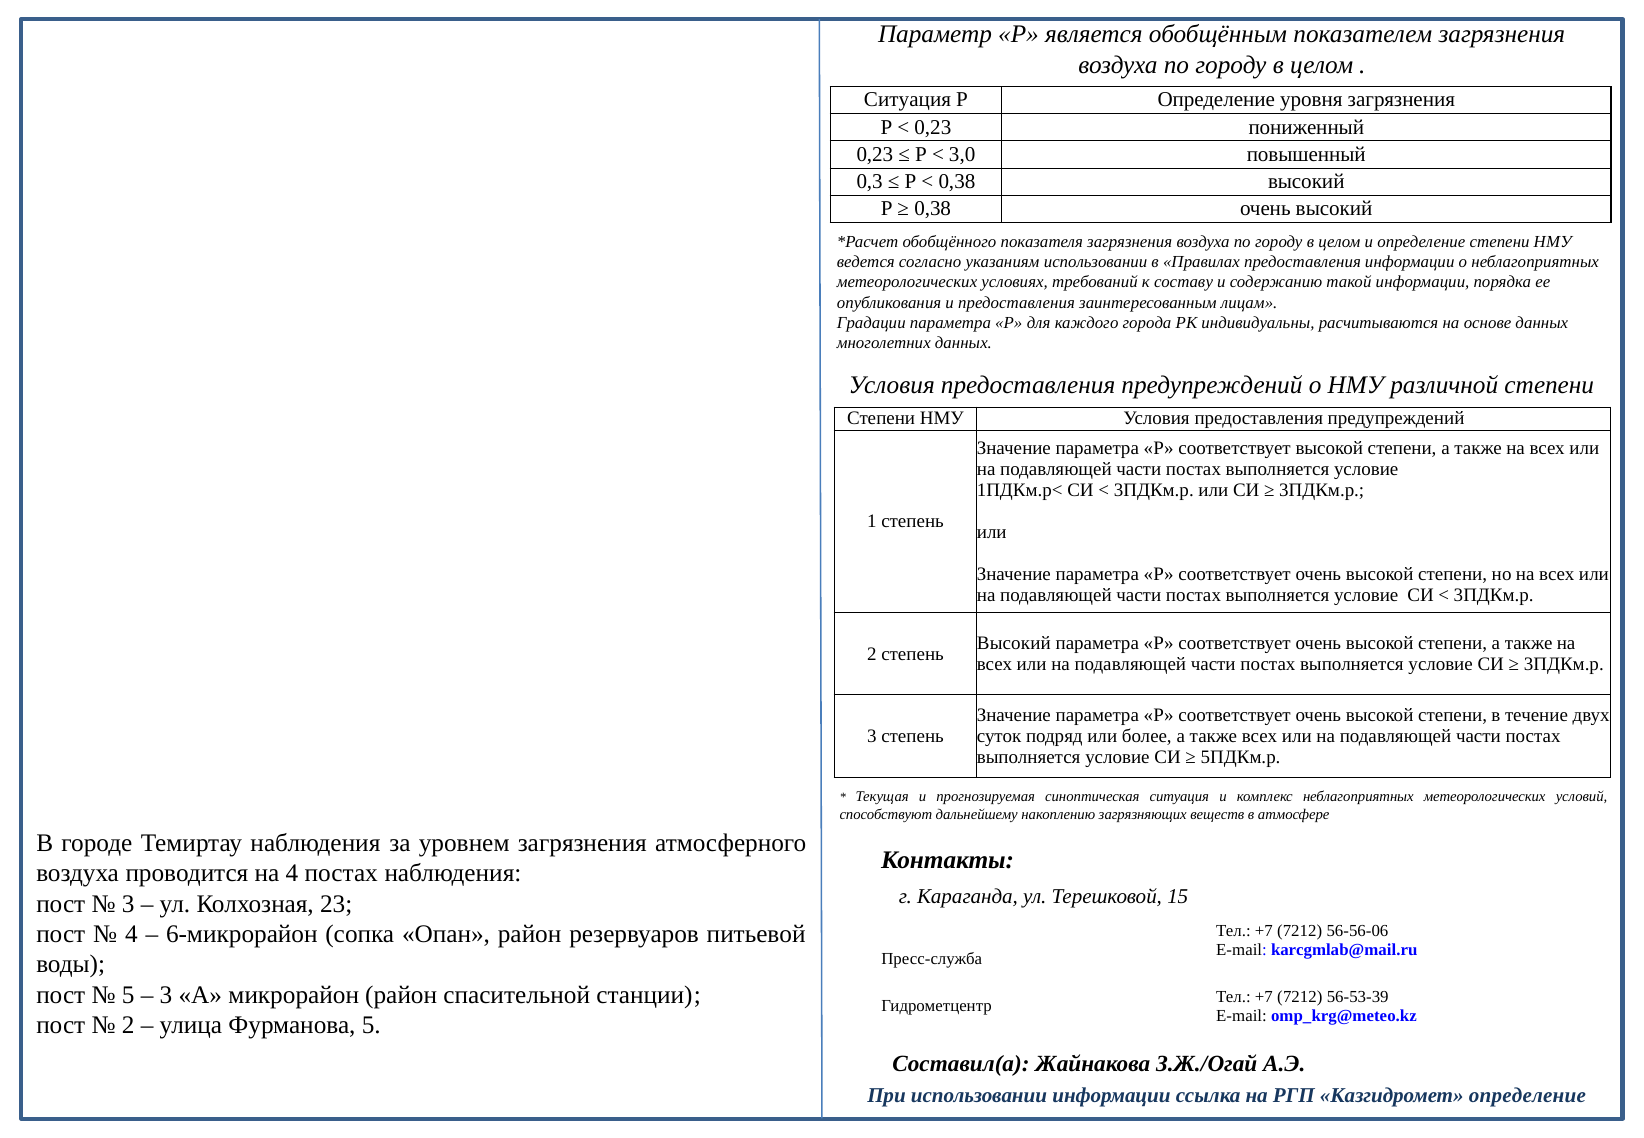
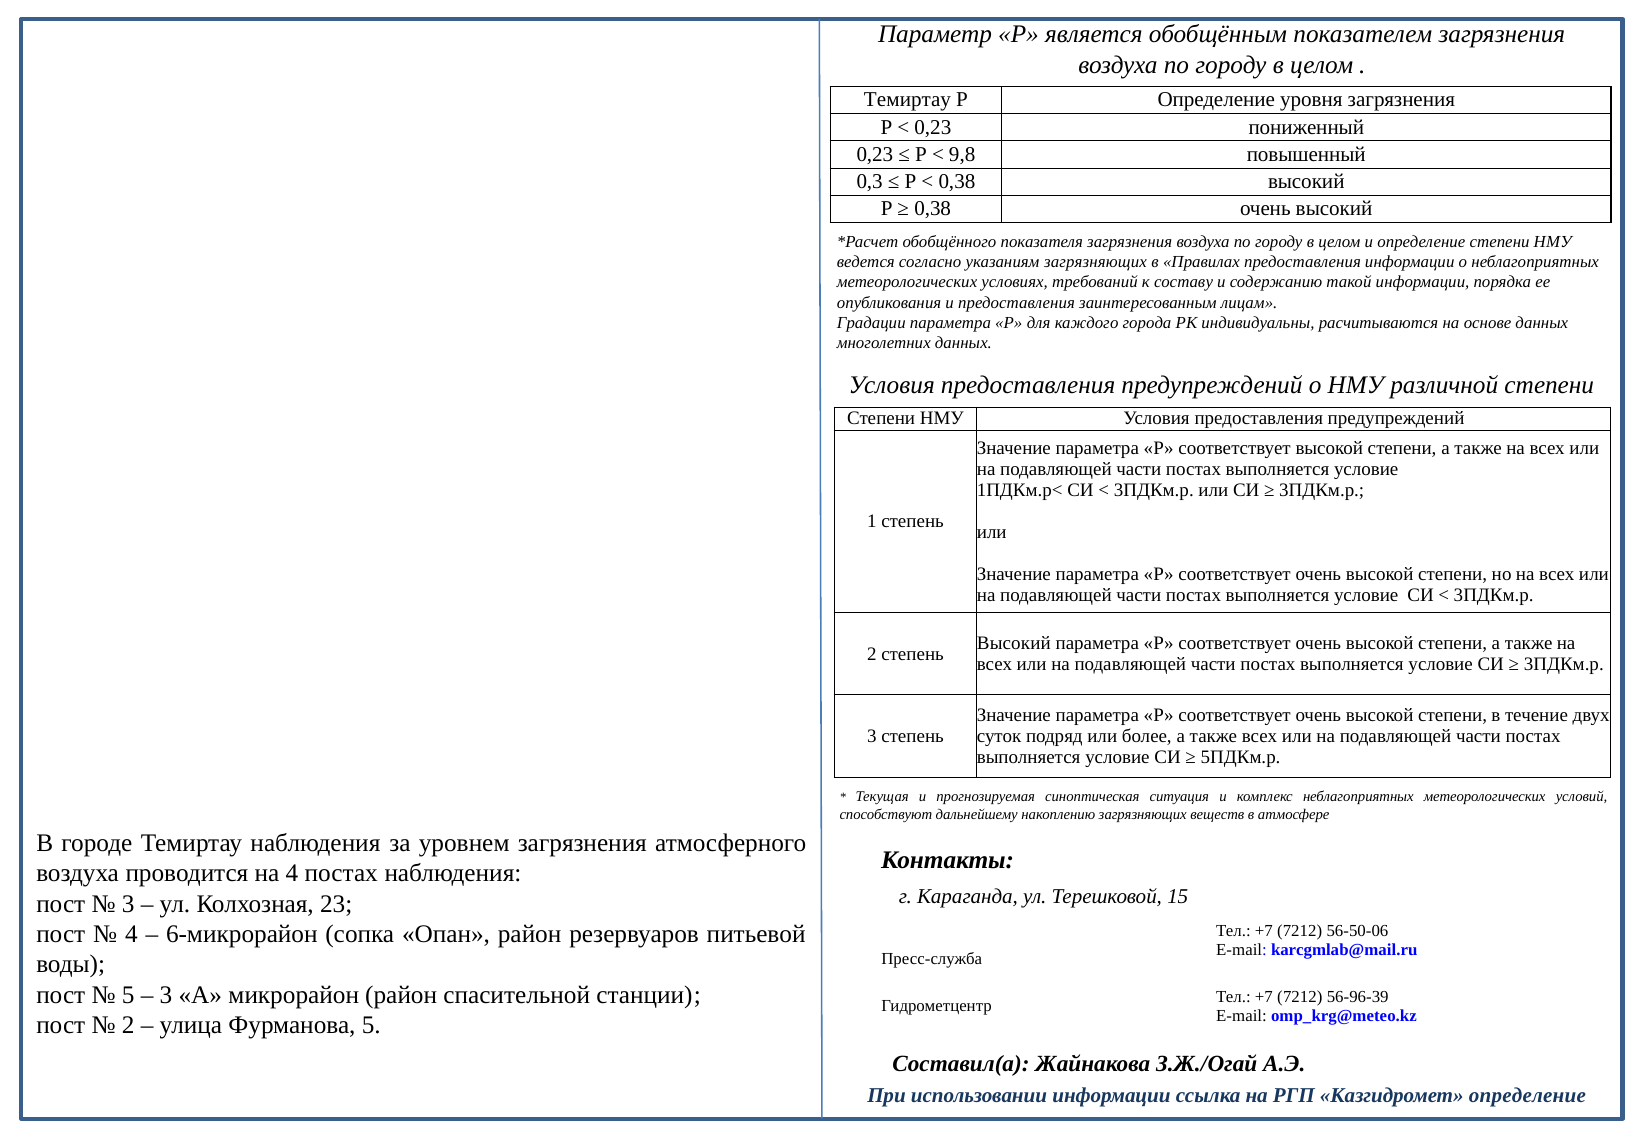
Ситуация at (908, 100): Ситуация -> Темиртау
3,0: 3,0 -> 9,8
указаниям использовании: использовании -> загрязняющих
56-56-06: 56-56-06 -> 56-50-06
56-53-39: 56-53-39 -> 56-96-39
